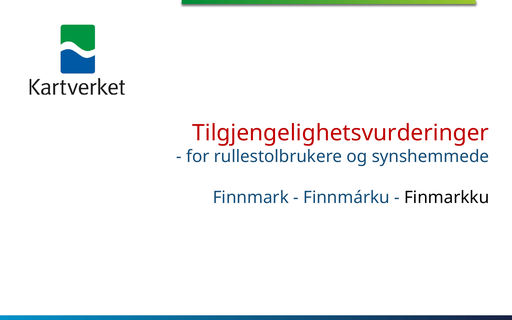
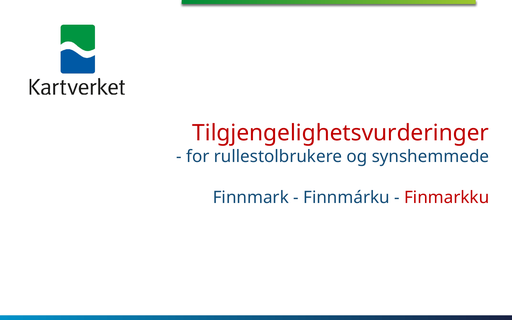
Finmarkku colour: black -> red
